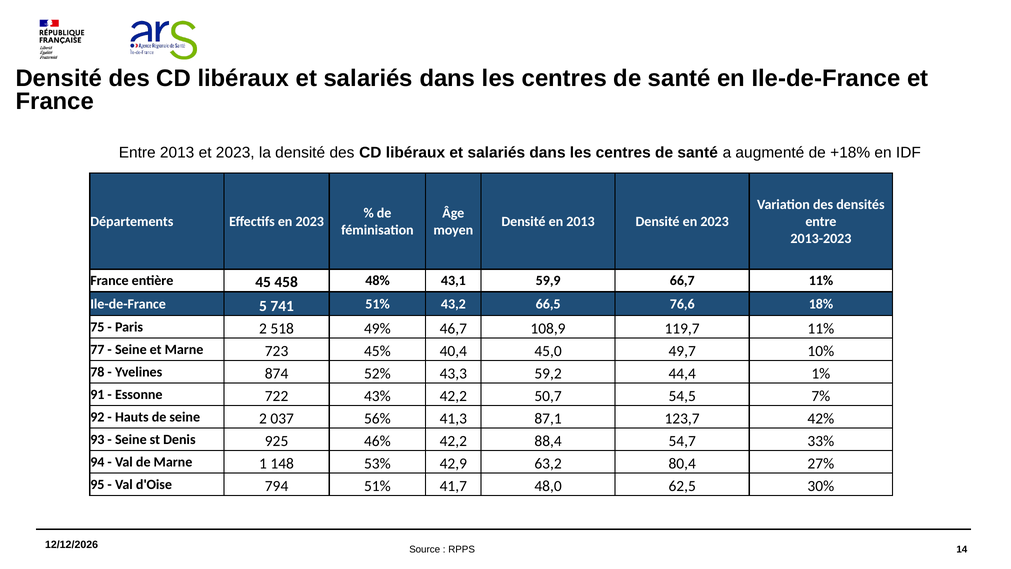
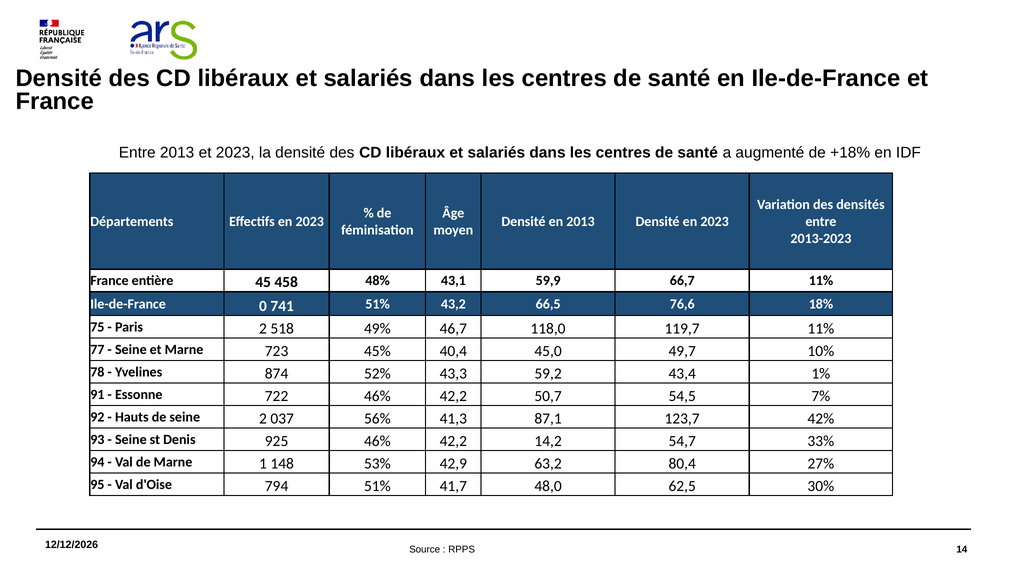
5: 5 -> 0
108,9: 108,9 -> 118,0
44,4: 44,4 -> 43,4
722 43%: 43% -> 46%
88,4: 88,4 -> 14,2
